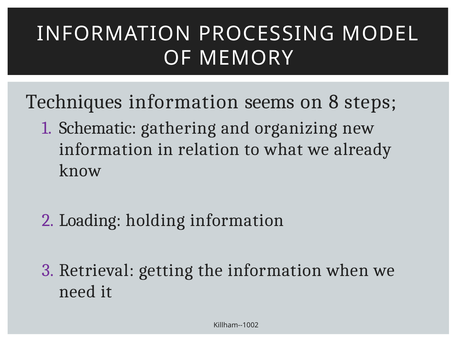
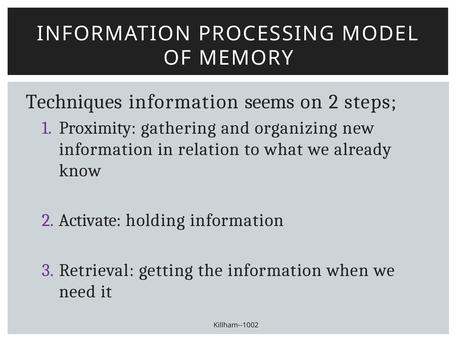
on 8: 8 -> 2
Schematic: Schematic -> Proximity
Loading: Loading -> Activate
